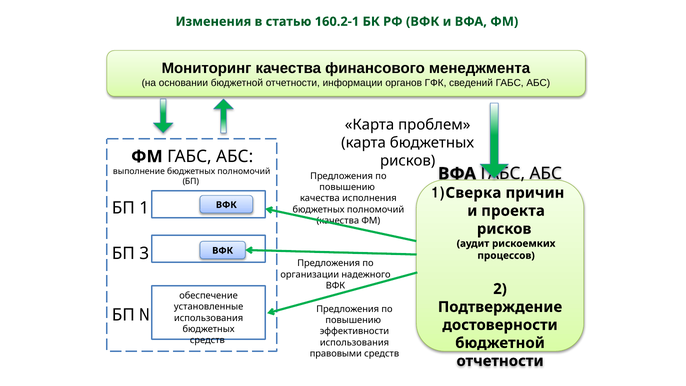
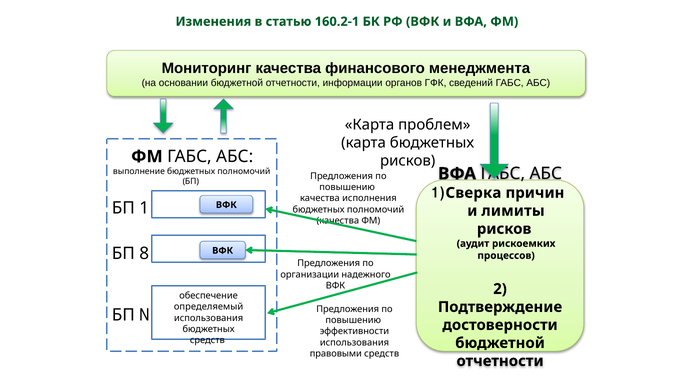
проекта: проекта -> лимиты
3: 3 -> 8
установленные: установленные -> определяемый
